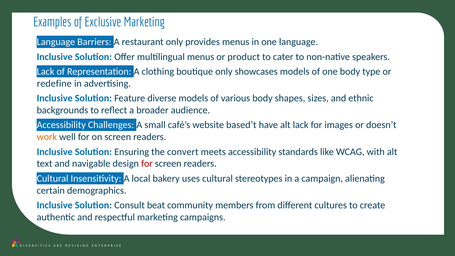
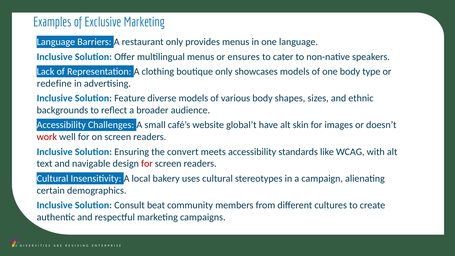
product: product -> ensures
based’t: based’t -> global’t
alt lack: lack -> skin
work colour: orange -> red
